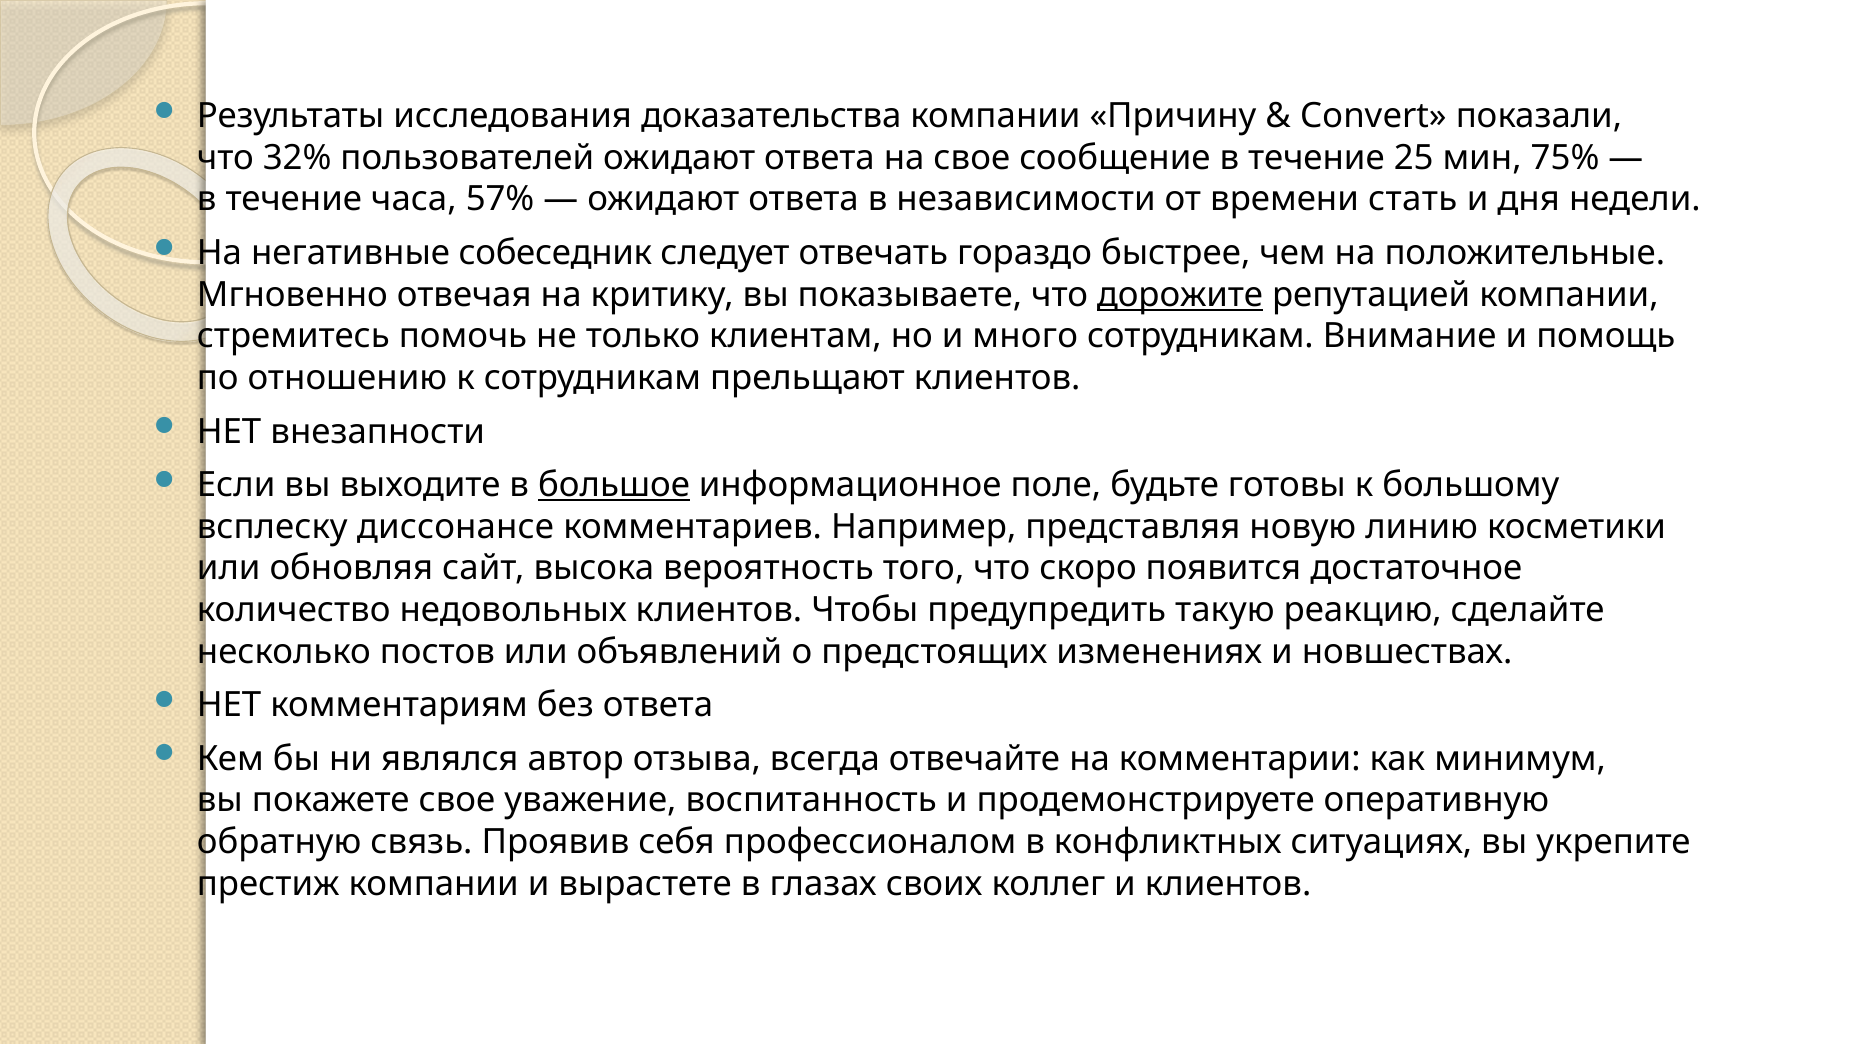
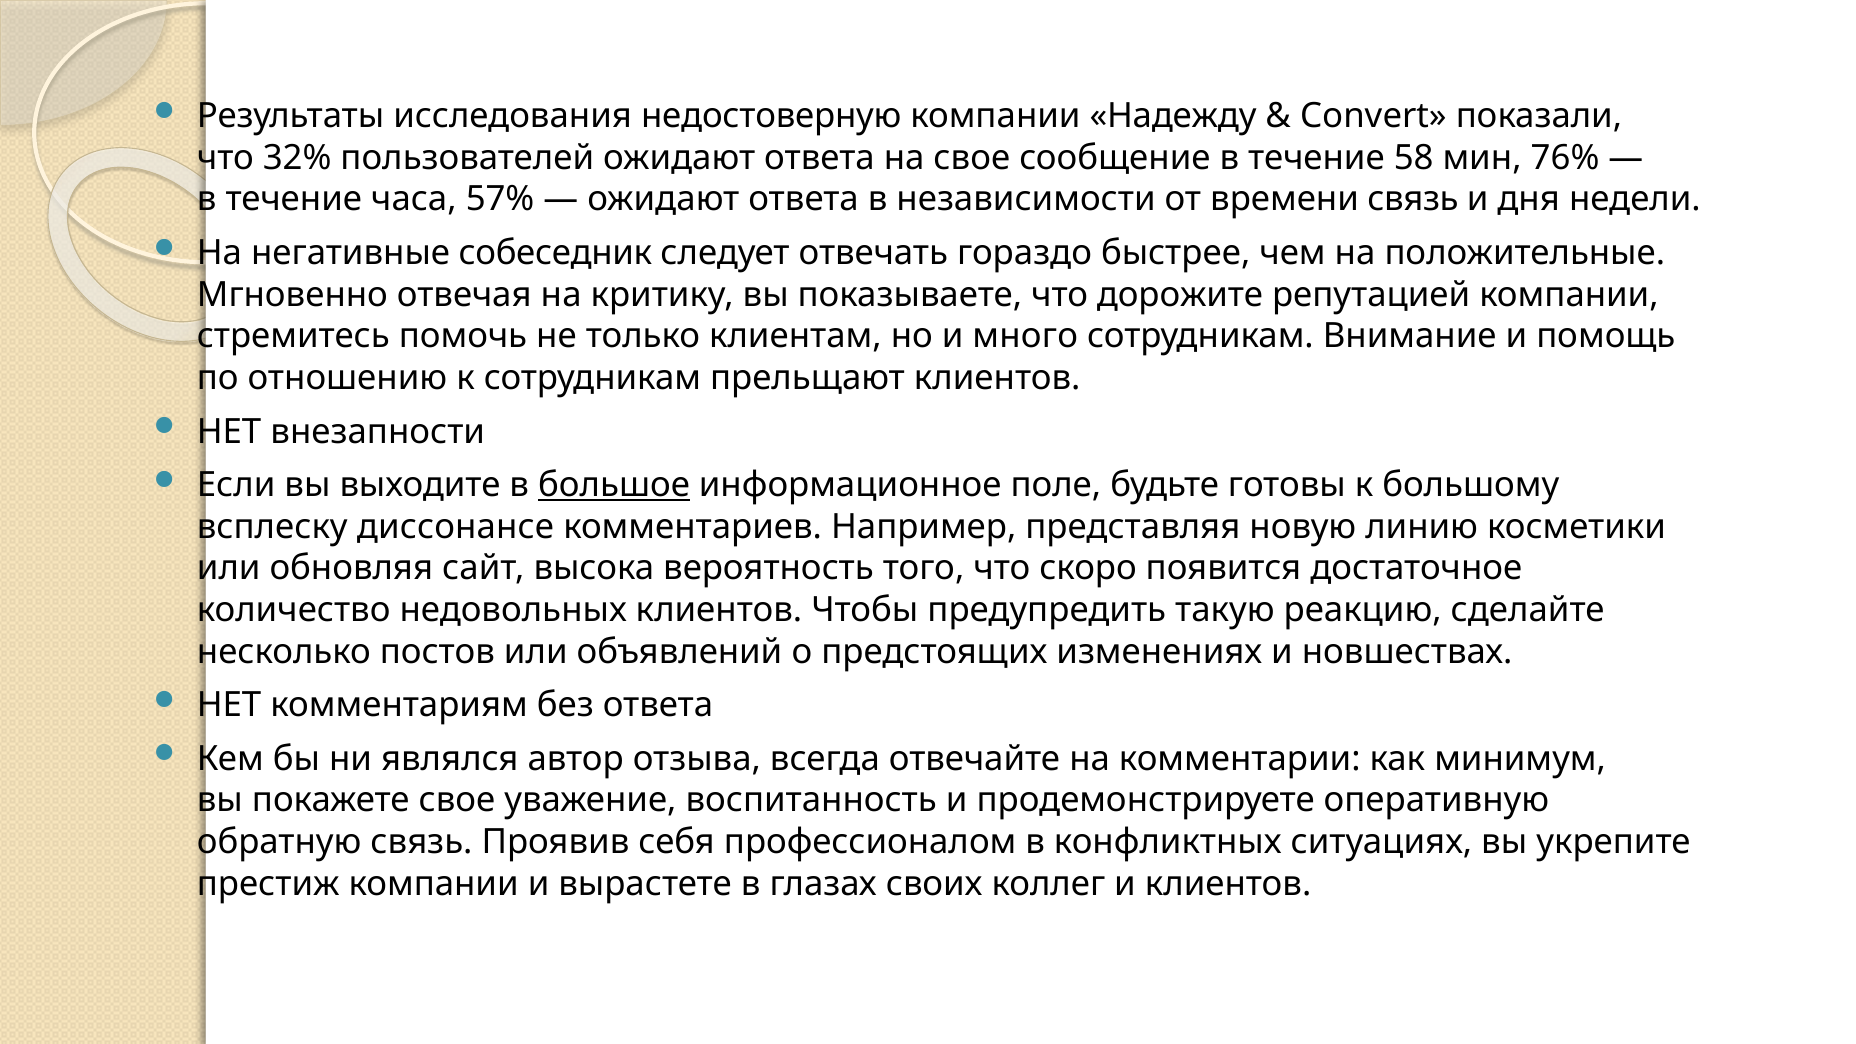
доказательства: доказательства -> недостоверную
Причину: Причину -> Надежду
25: 25 -> 58
75%: 75% -> 76%
времени стать: стать -> связь
дорожите underline: present -> none
